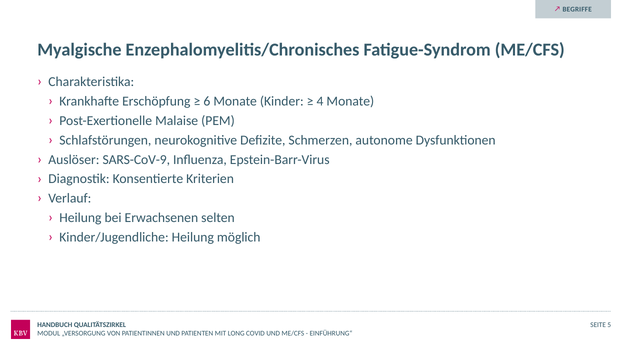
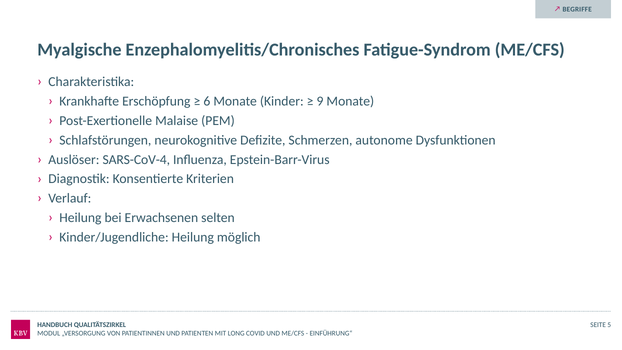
4: 4 -> 9
SARS-CoV-9: SARS-CoV-9 -> SARS-CoV-4
